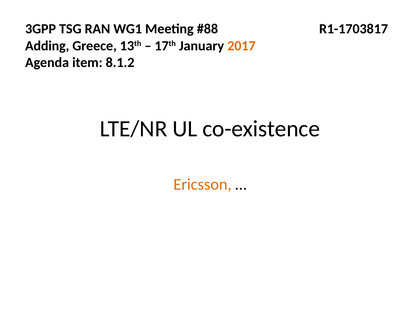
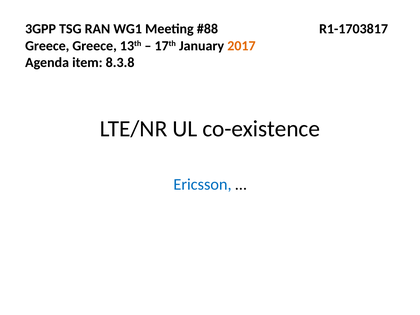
Adding at (47, 46): Adding -> Greece
8.1.2: 8.1.2 -> 8.3.8
Ericsson colour: orange -> blue
